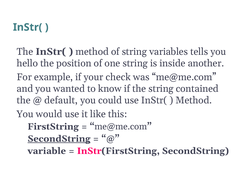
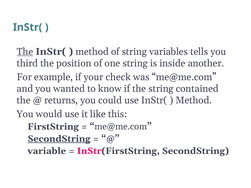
The at (25, 52) underline: none -> present
hello: hello -> third
default: default -> returns
